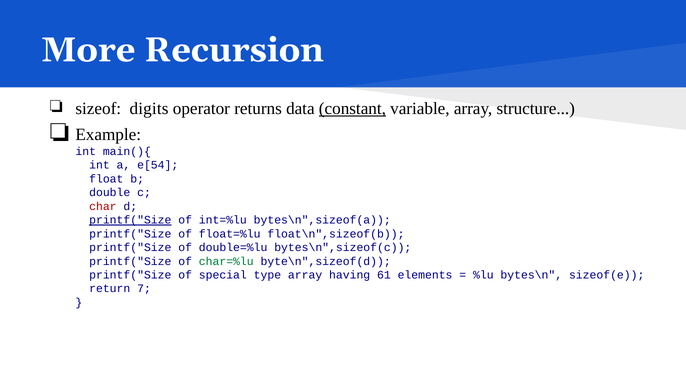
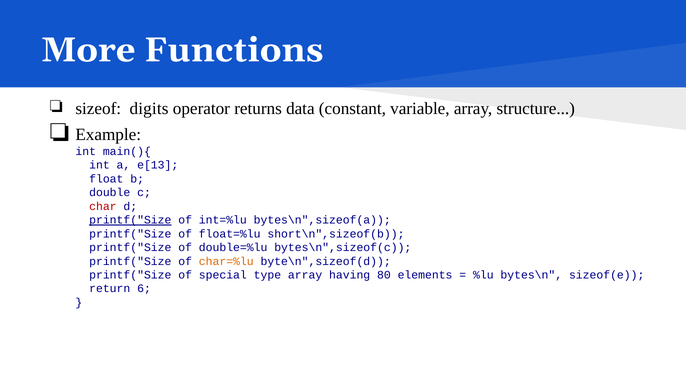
Recursion: Recursion -> Functions
constant underline: present -> none
e[54: e[54 -> e[13
float\n",sizeof(b: float\n",sizeof(b -> short\n",sizeof(b
char=%lu colour: green -> orange
61: 61 -> 80
7: 7 -> 6
